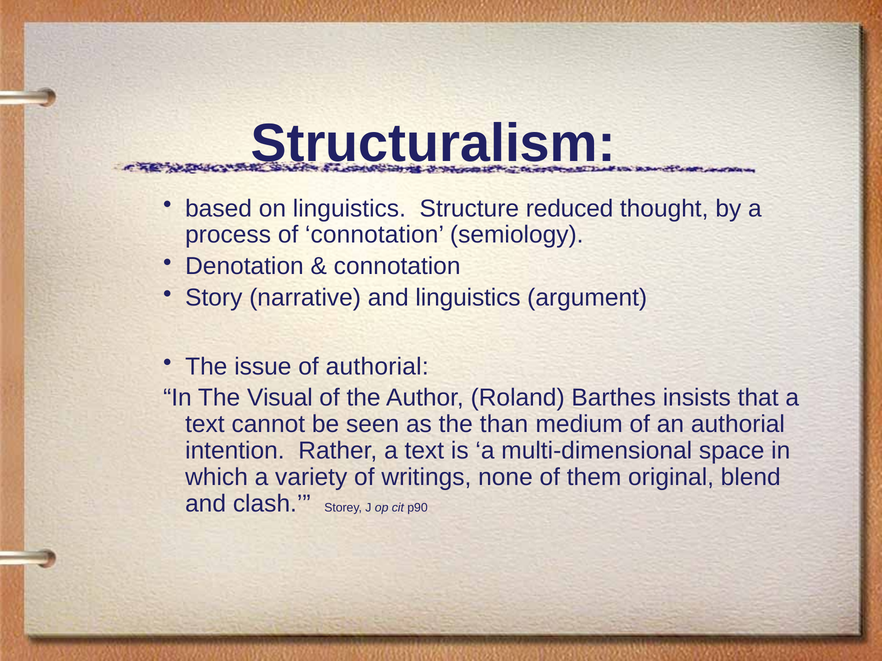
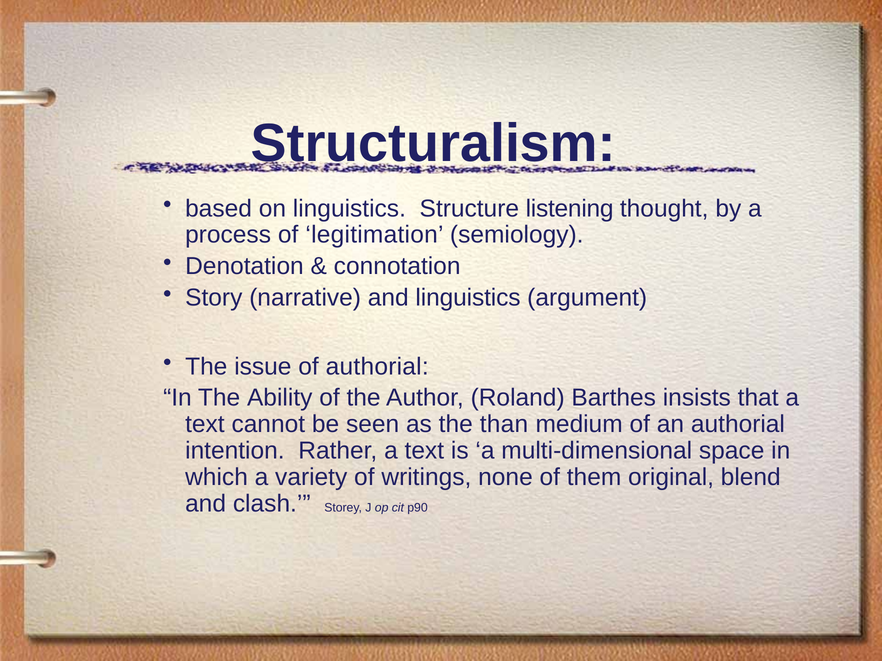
reduced: reduced -> listening
of connotation: connotation -> legitimation
Visual: Visual -> Ability
